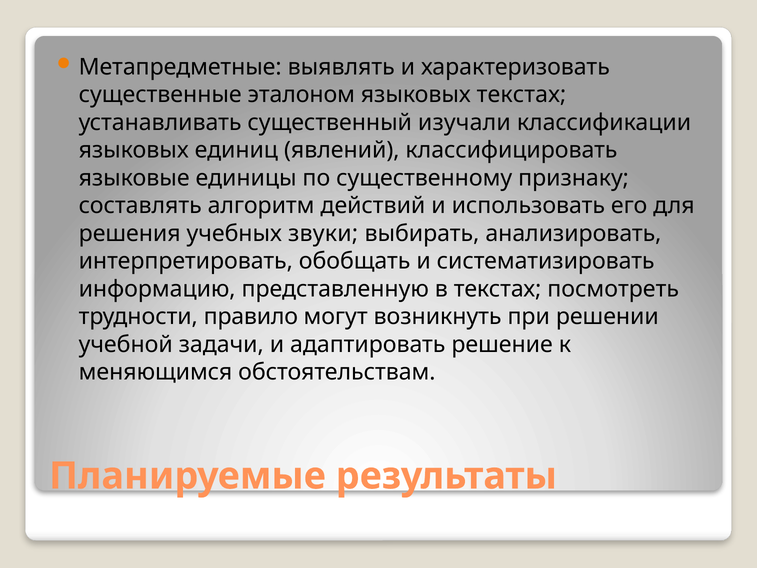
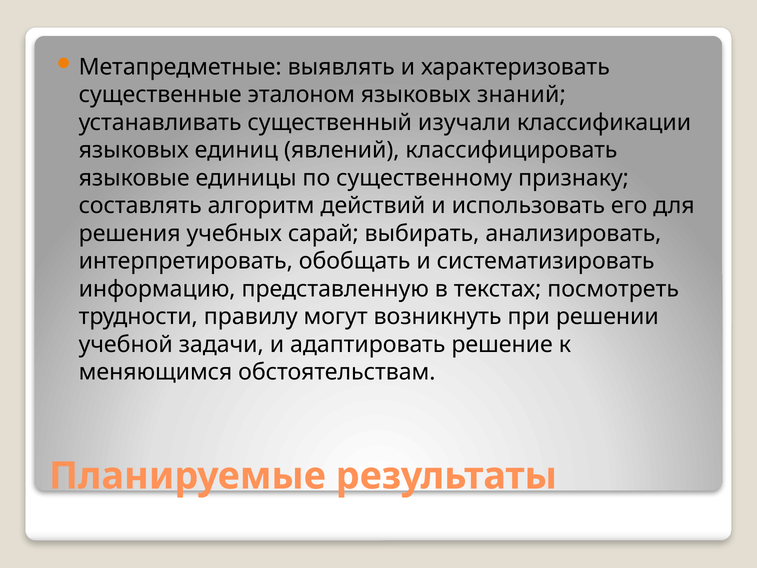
языковых текстах: текстах -> знаний
звуки: звуки -> сарай
правило: правило -> правилу
